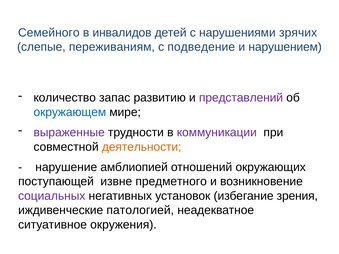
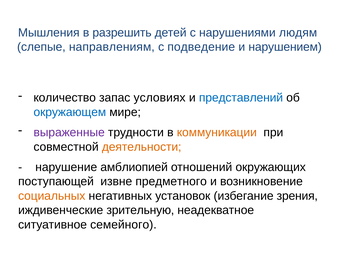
Семейного: Семейного -> Мышления
инвалидов: инвалидов -> разрешить
зрячих: зрячих -> людям
переживаниям: переживаниям -> направлениям
развитию: развитию -> условиях
представлений colour: purple -> blue
коммуникации colour: purple -> orange
социальных colour: purple -> orange
патологией: патологией -> зрительную
окружения: окружения -> семейного
